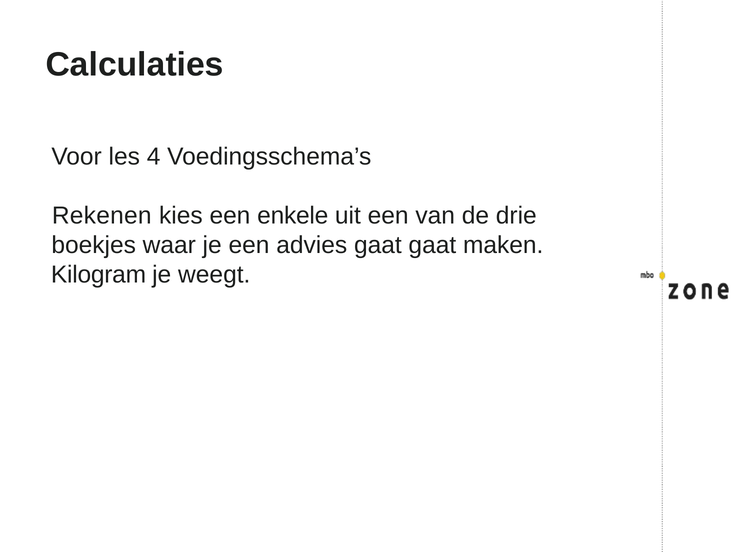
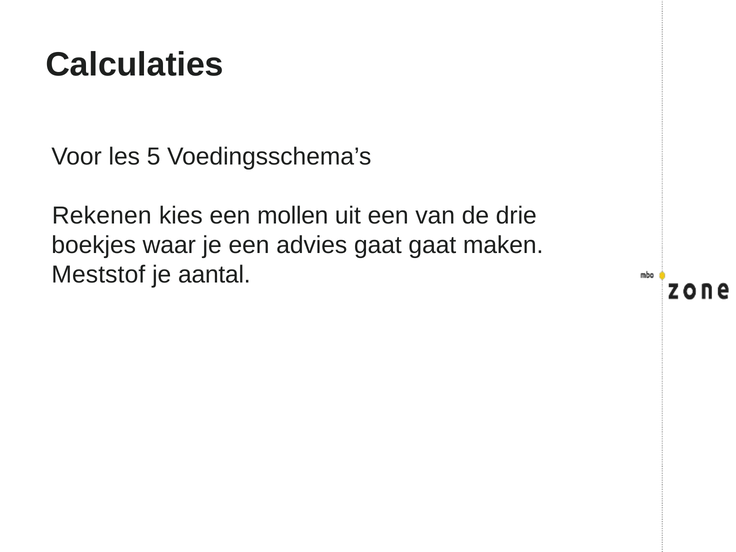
4: 4 -> 5
enkele: enkele -> mollen
Kilogram: Kilogram -> Meststof
weegt: weegt -> aantal
